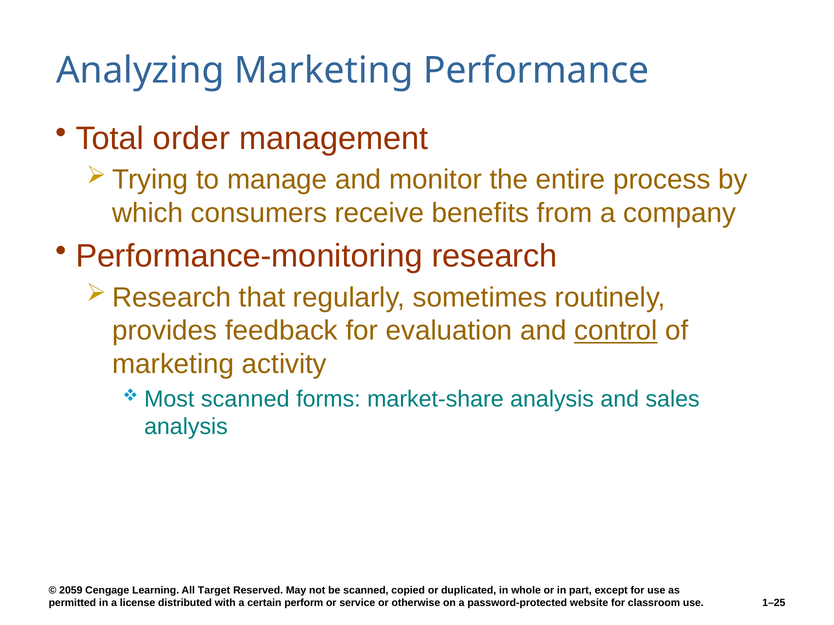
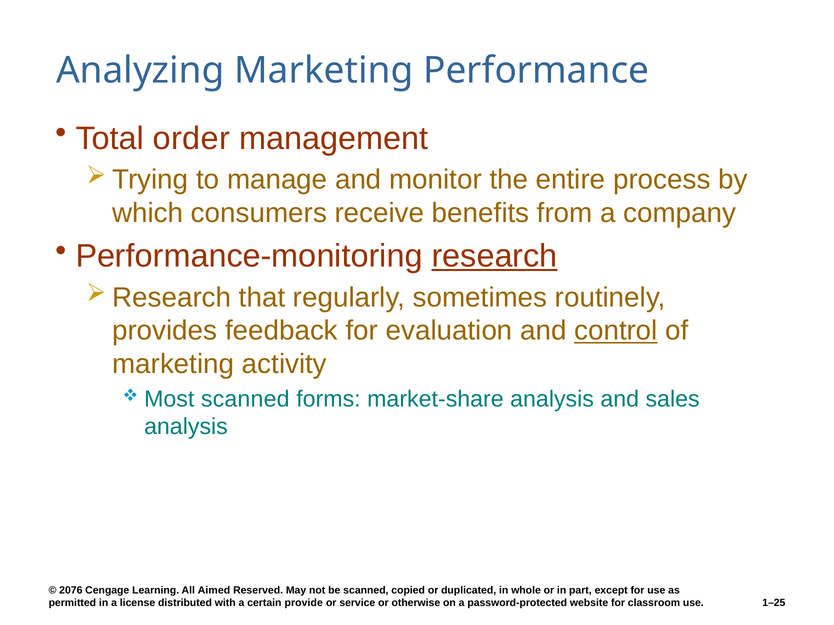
research underline: none -> present
2059: 2059 -> 2076
Target: Target -> Aimed
perform: perform -> provide
